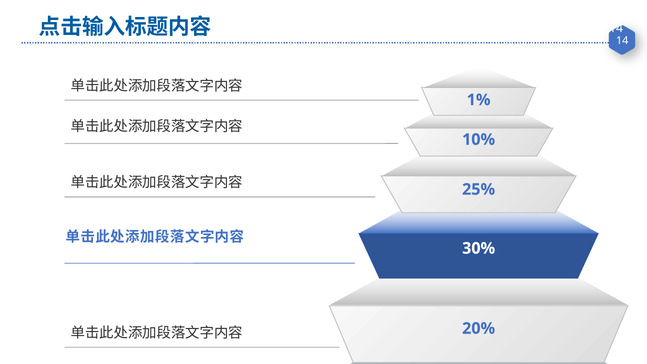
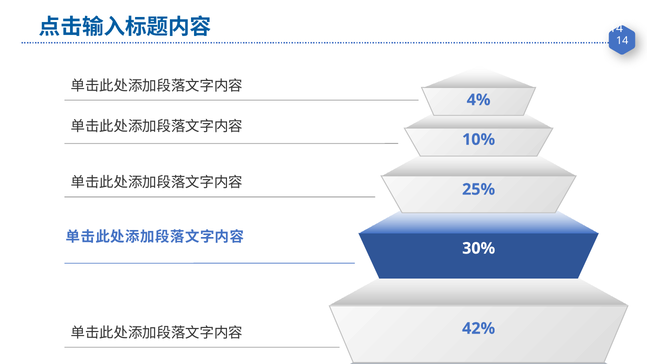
1%: 1% -> 4%
20%: 20% -> 42%
